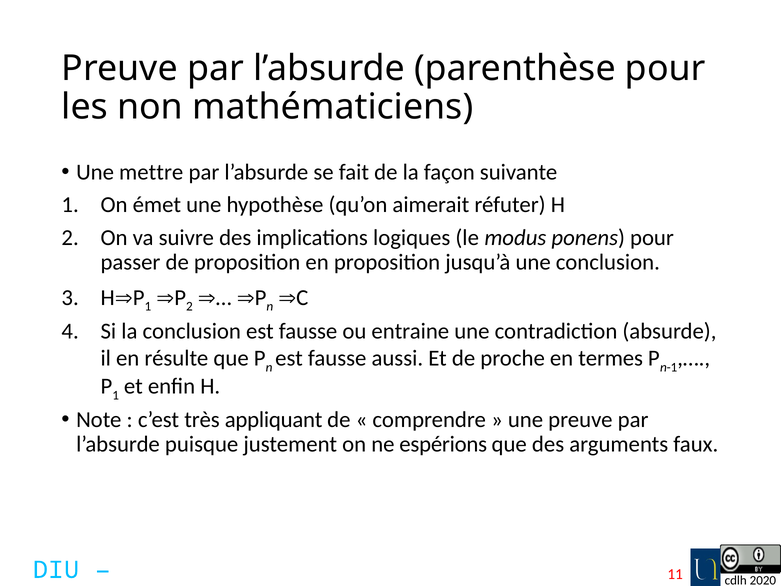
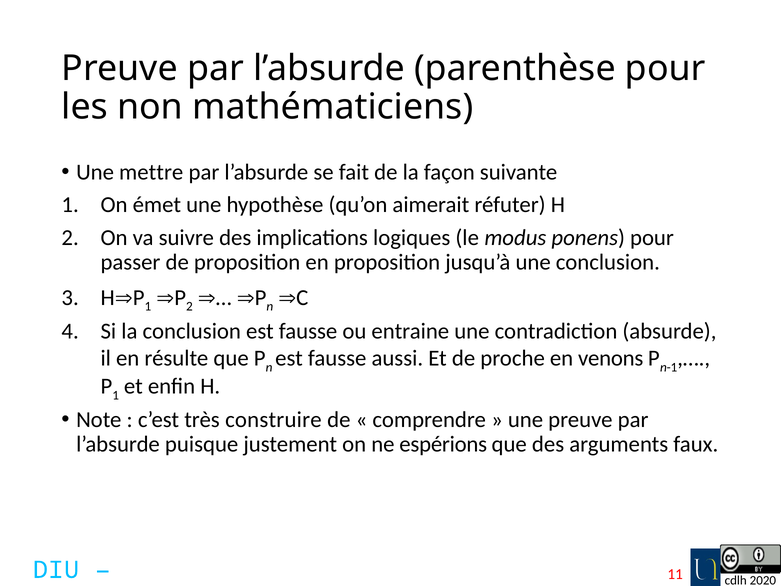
termes: termes -> venons
appliquant: appliquant -> construire
